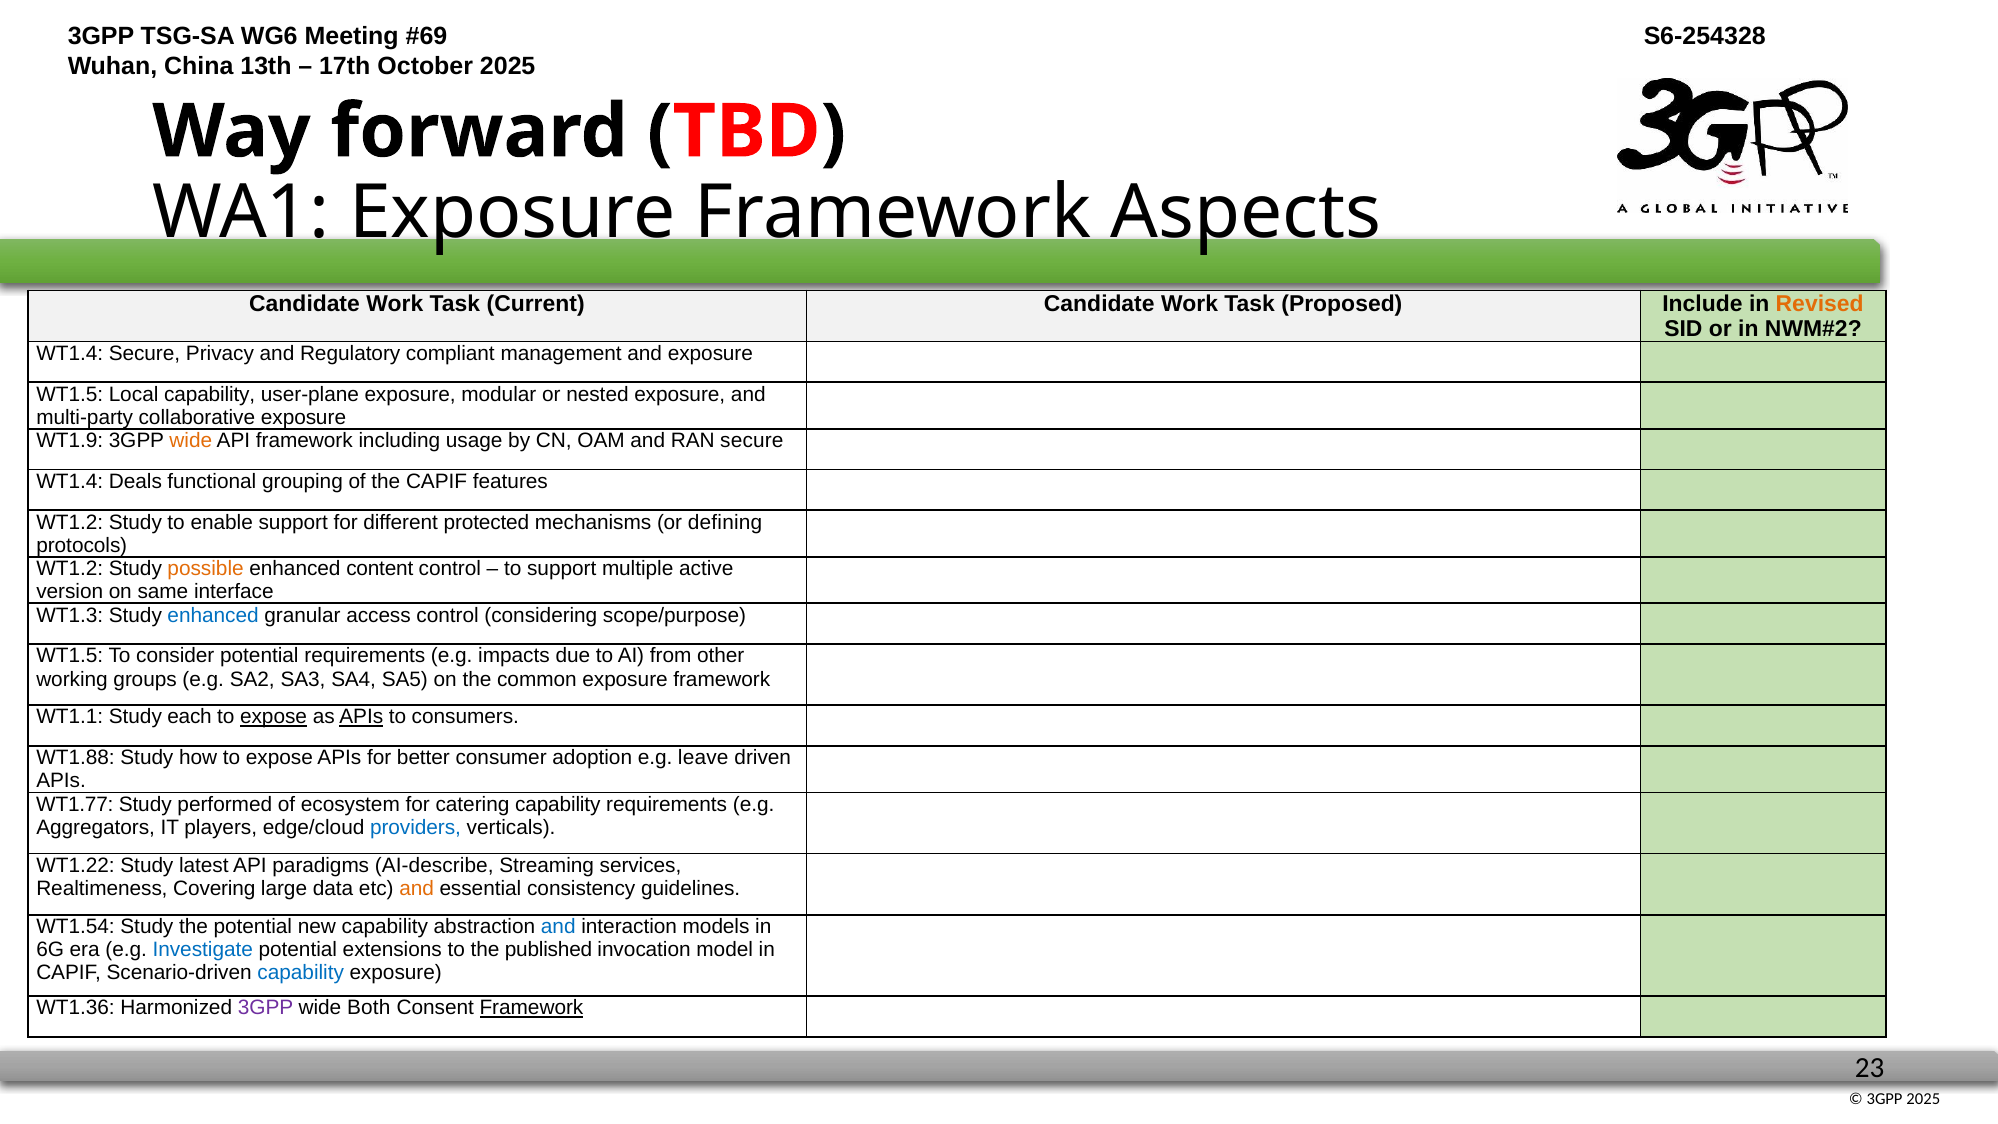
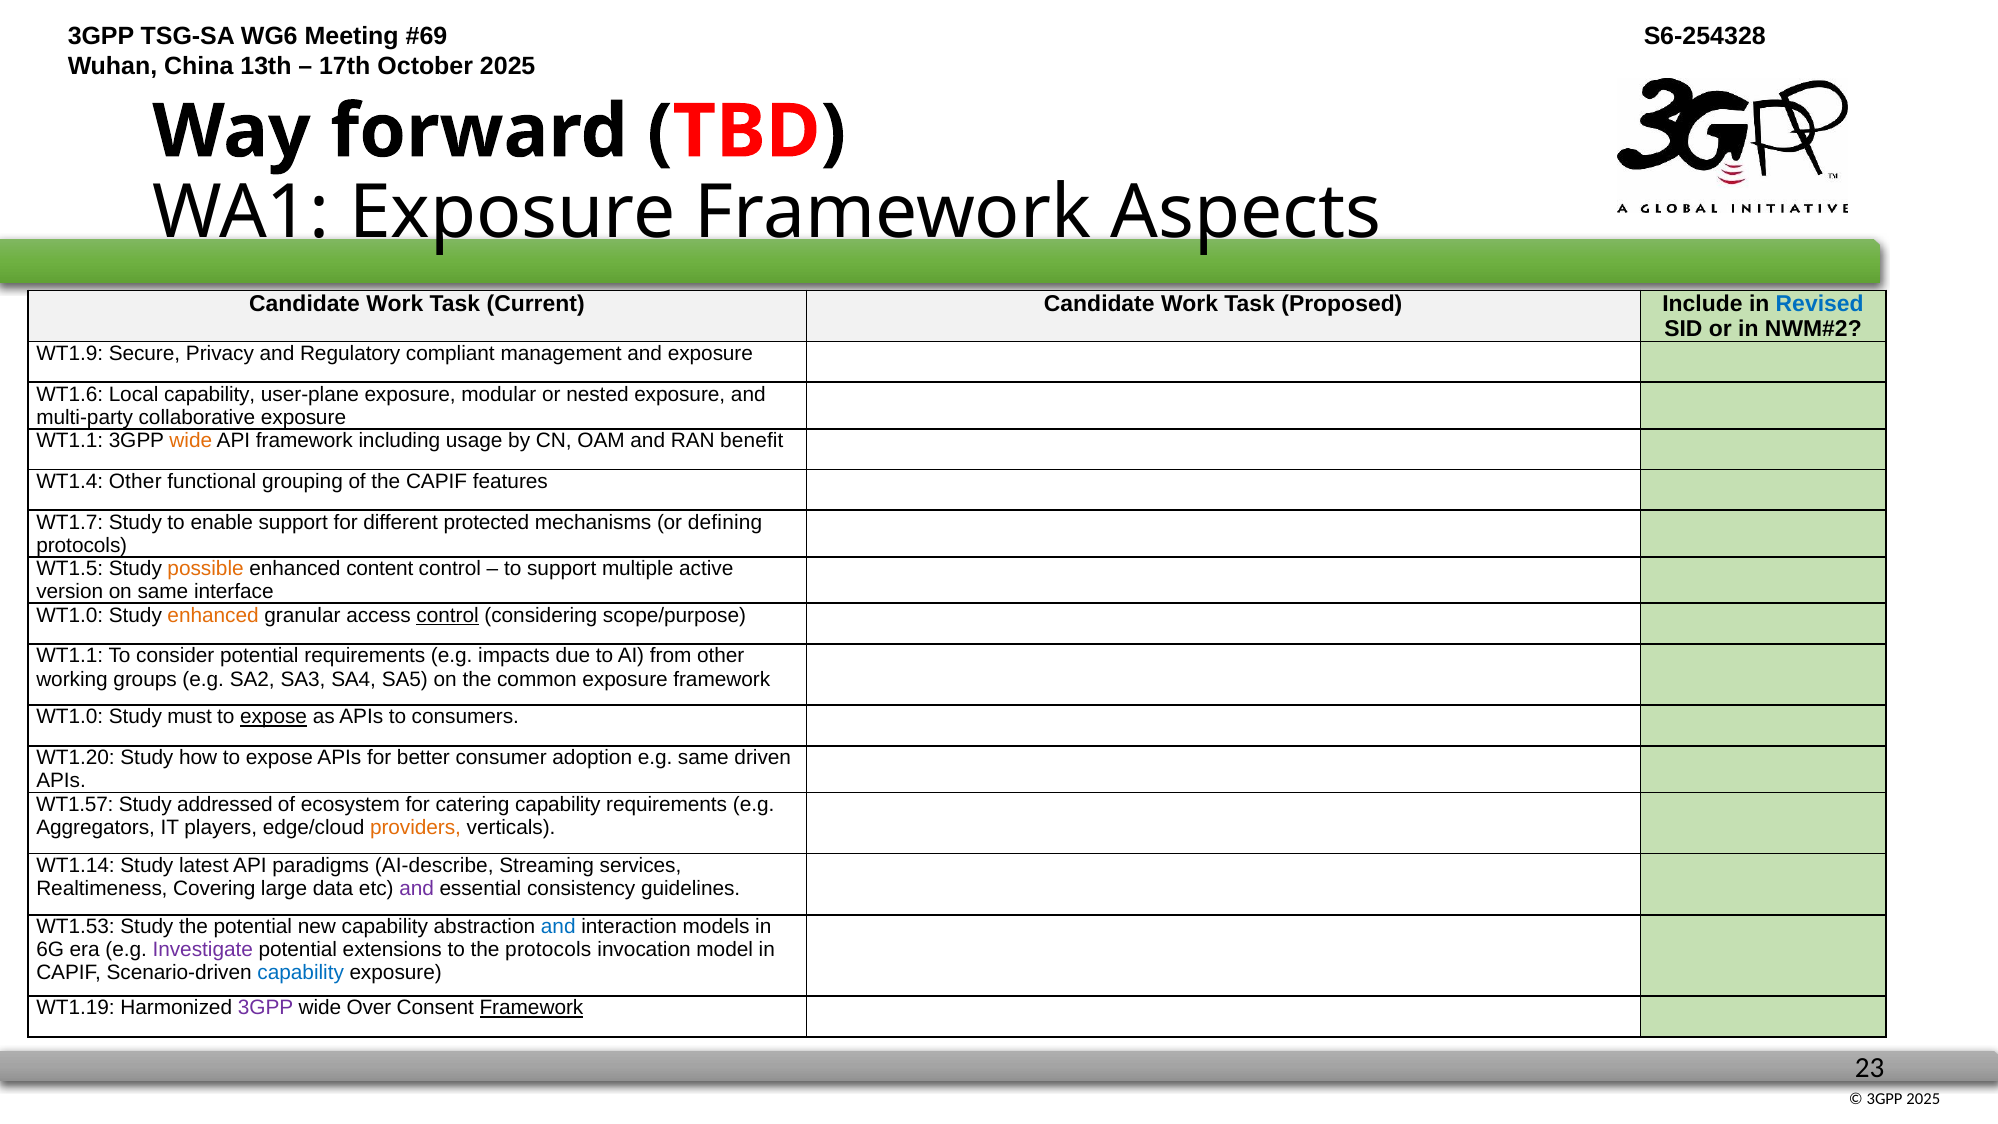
Revised colour: orange -> blue
WT1.4 at (70, 353): WT1.4 -> WT1.9
WT1.5 at (70, 394): WT1.5 -> WT1.6
WT1.9 at (70, 441): WT1.9 -> WT1.1
RAN secure: secure -> benefit
WT1.4 Deals: Deals -> Other
WT1.2 at (70, 522): WT1.2 -> WT1.7
WT1.2 at (70, 569): WT1.2 -> WT1.5
WT1.3 at (70, 615): WT1.3 -> WT1.0
enhanced at (213, 615) colour: blue -> orange
control at (448, 615) underline: none -> present
WT1.5 at (70, 656): WT1.5 -> WT1.1
WT1.1 at (70, 717): WT1.1 -> WT1.0
each: each -> must
APIs at (361, 717) underline: present -> none
WT1.88: WT1.88 -> WT1.20
e.g leave: leave -> same
WT1.77: WT1.77 -> WT1.57
performed: performed -> addressed
providers colour: blue -> orange
WT1.22: WT1.22 -> WT1.14
and at (417, 889) colour: orange -> purple
WT1.54: WT1.54 -> WT1.53
Investigate colour: blue -> purple
the published: published -> protocols
WT1.36: WT1.36 -> WT1.19
Both: Both -> Over
